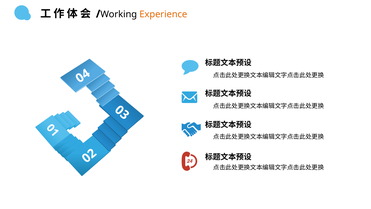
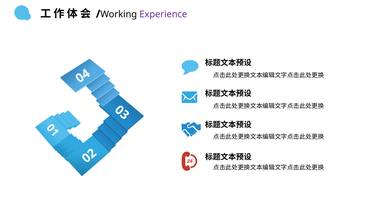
Experience colour: orange -> purple
